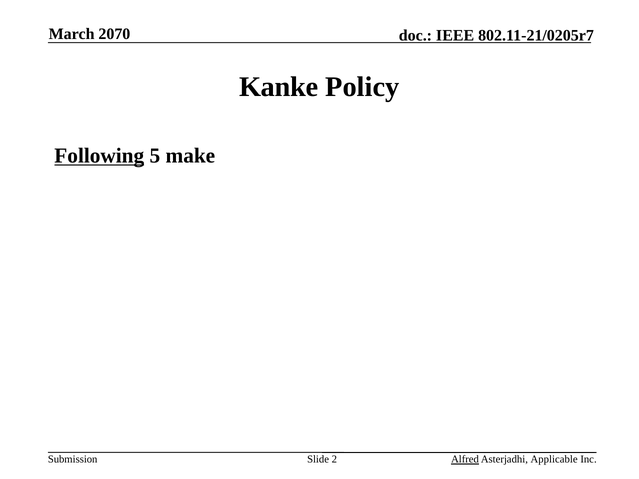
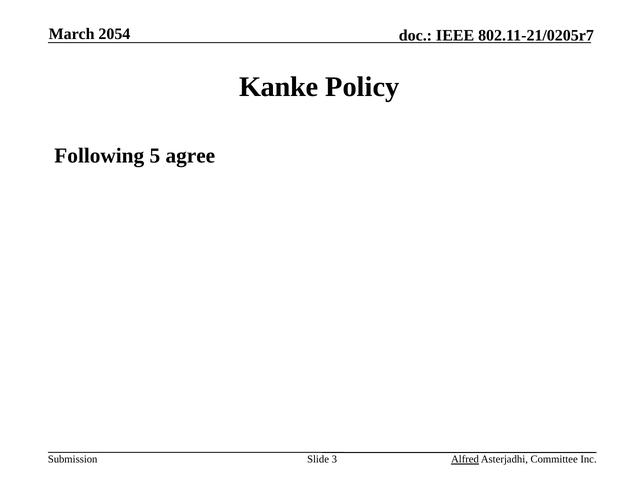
2070: 2070 -> 2054
Following underline: present -> none
make: make -> agree
2: 2 -> 3
Applicable: Applicable -> Committee
